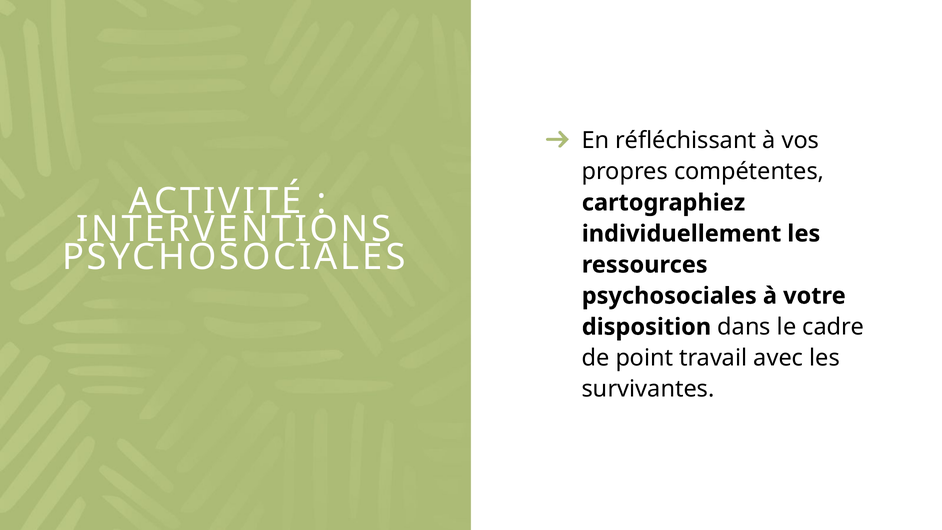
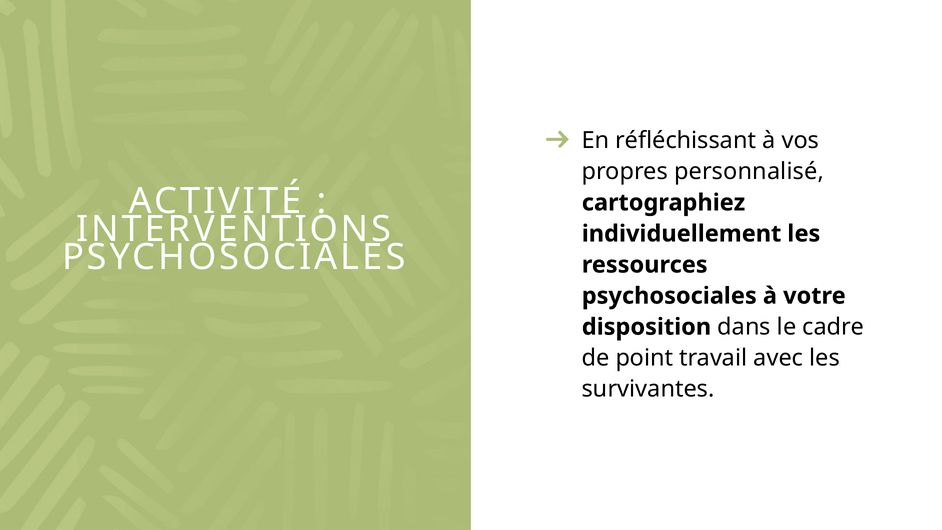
compétentes: compétentes -> personnalisé
